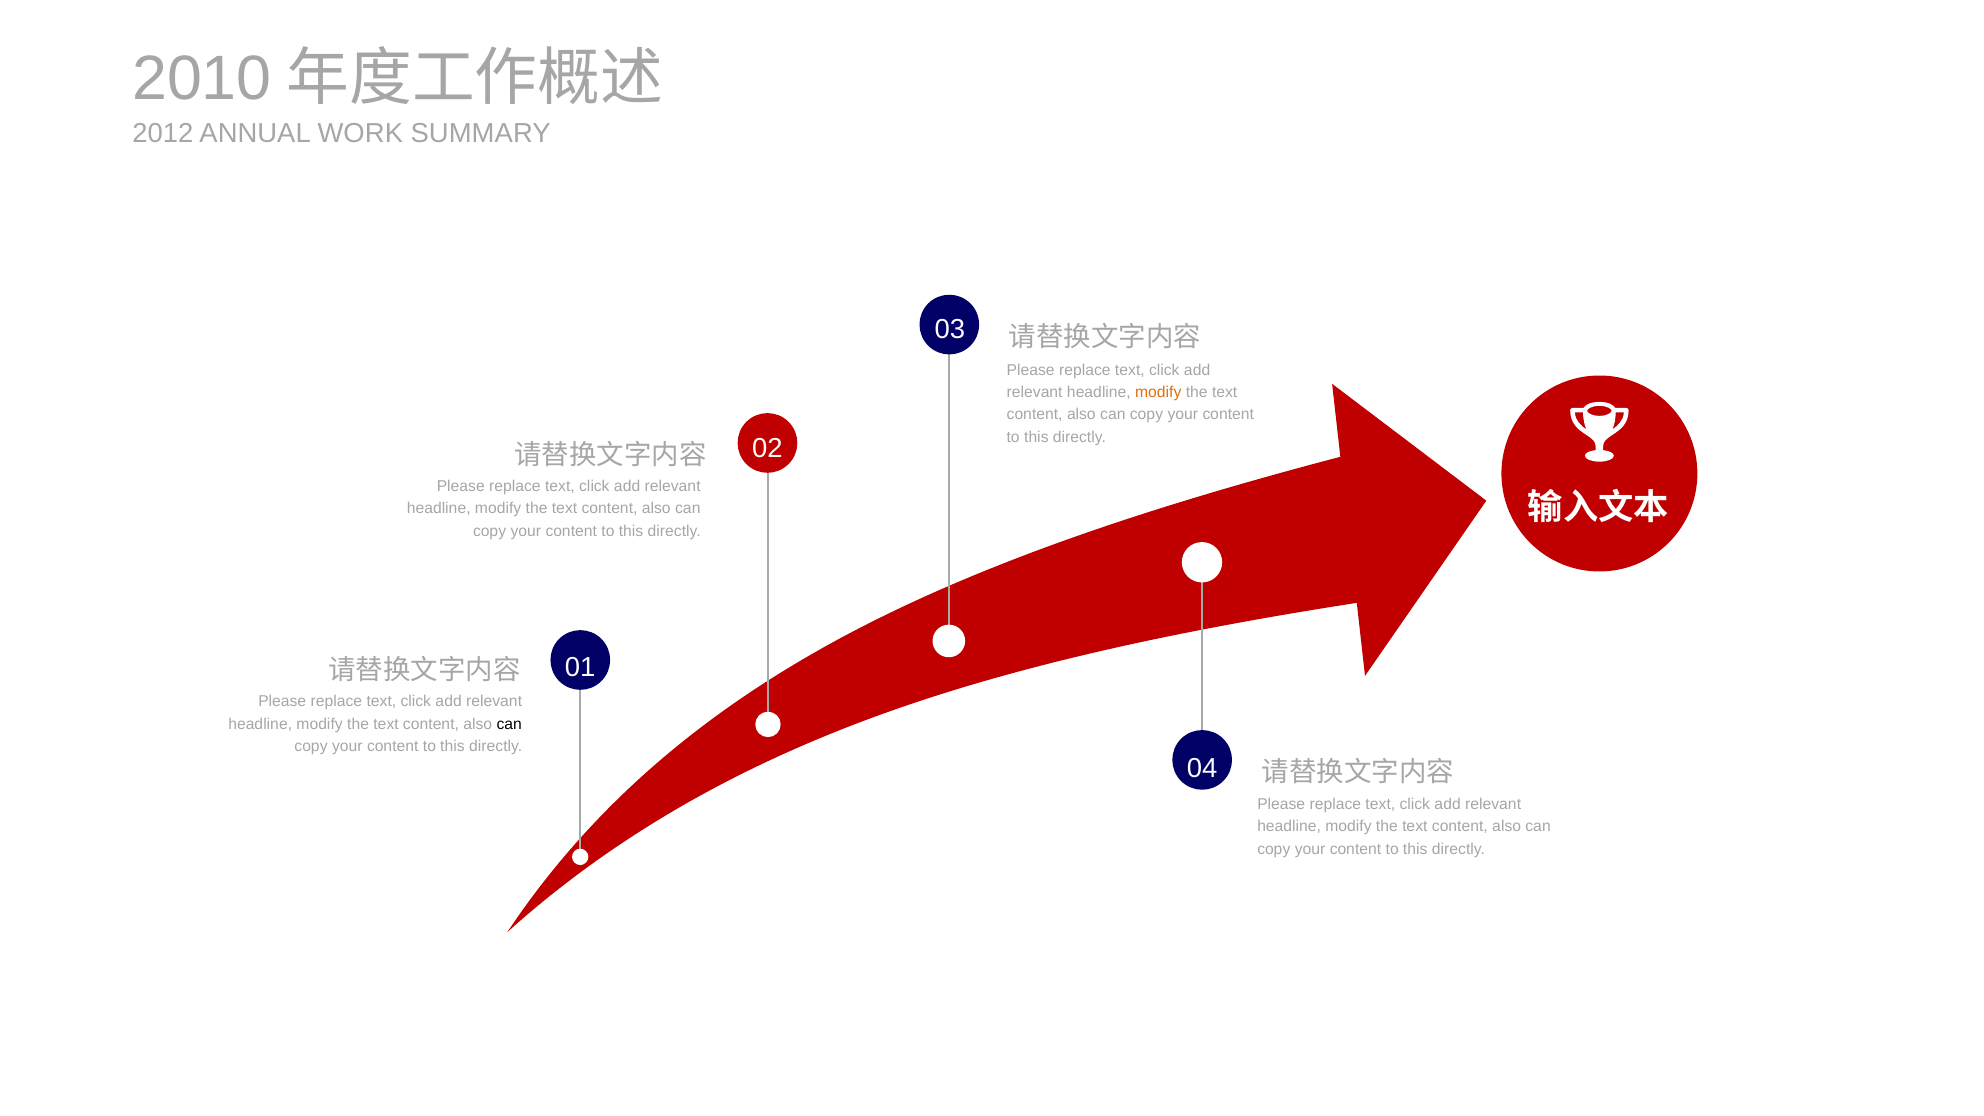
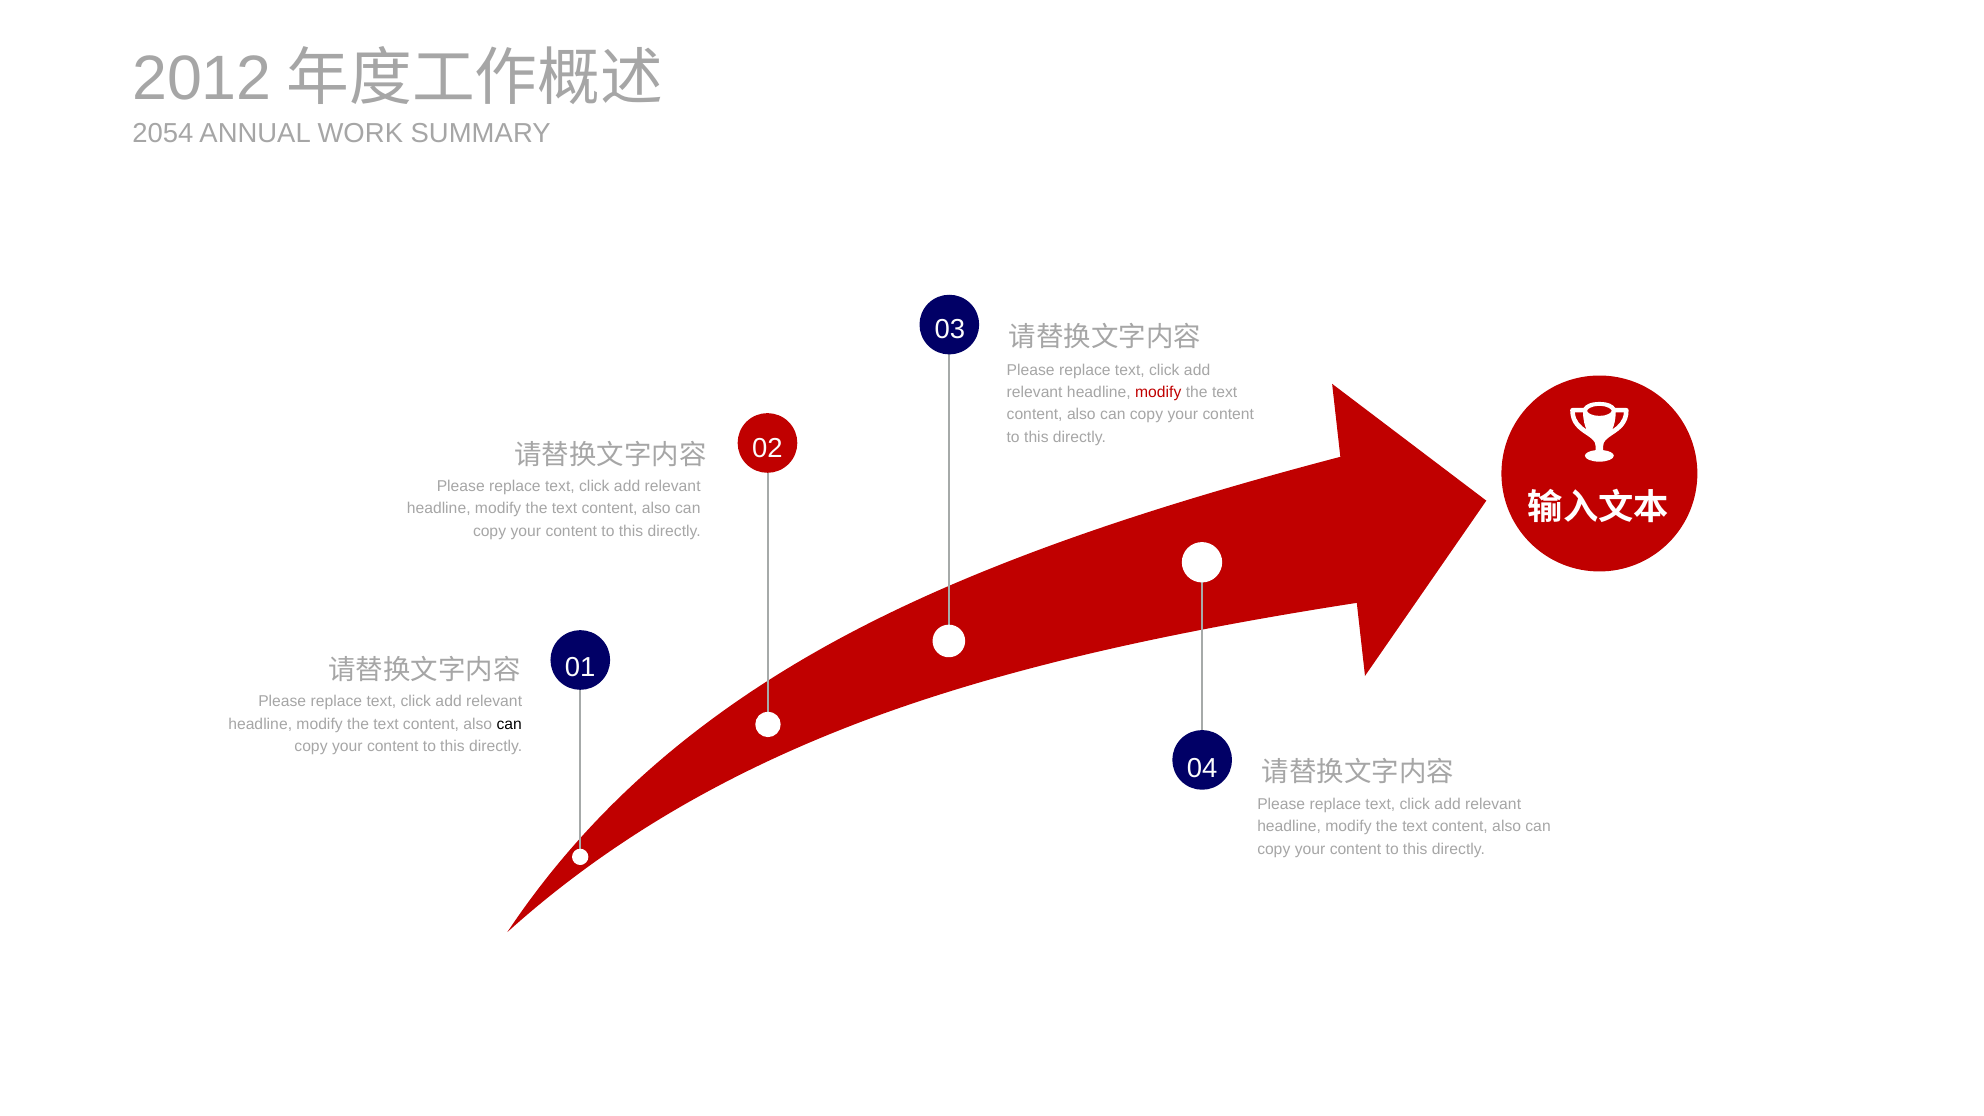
2010: 2010 -> 2012
2012: 2012 -> 2054
modify at (1158, 392) colour: orange -> red
